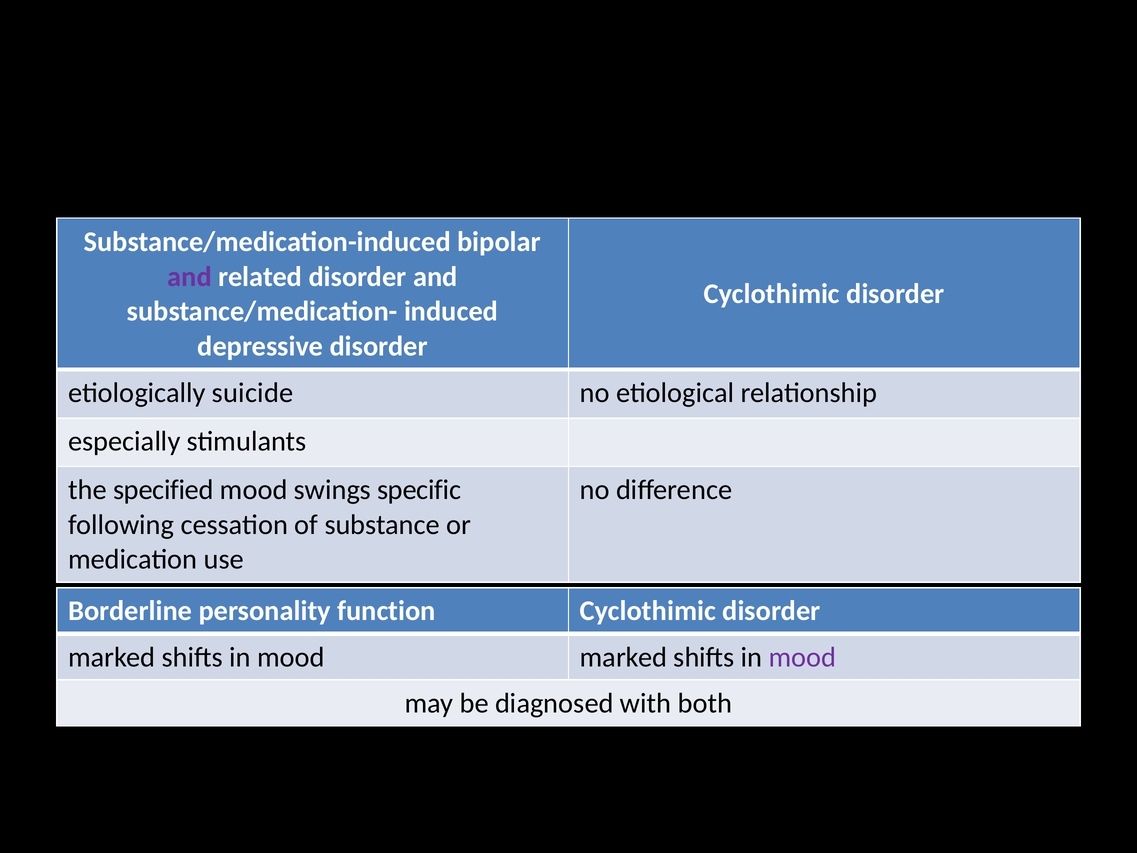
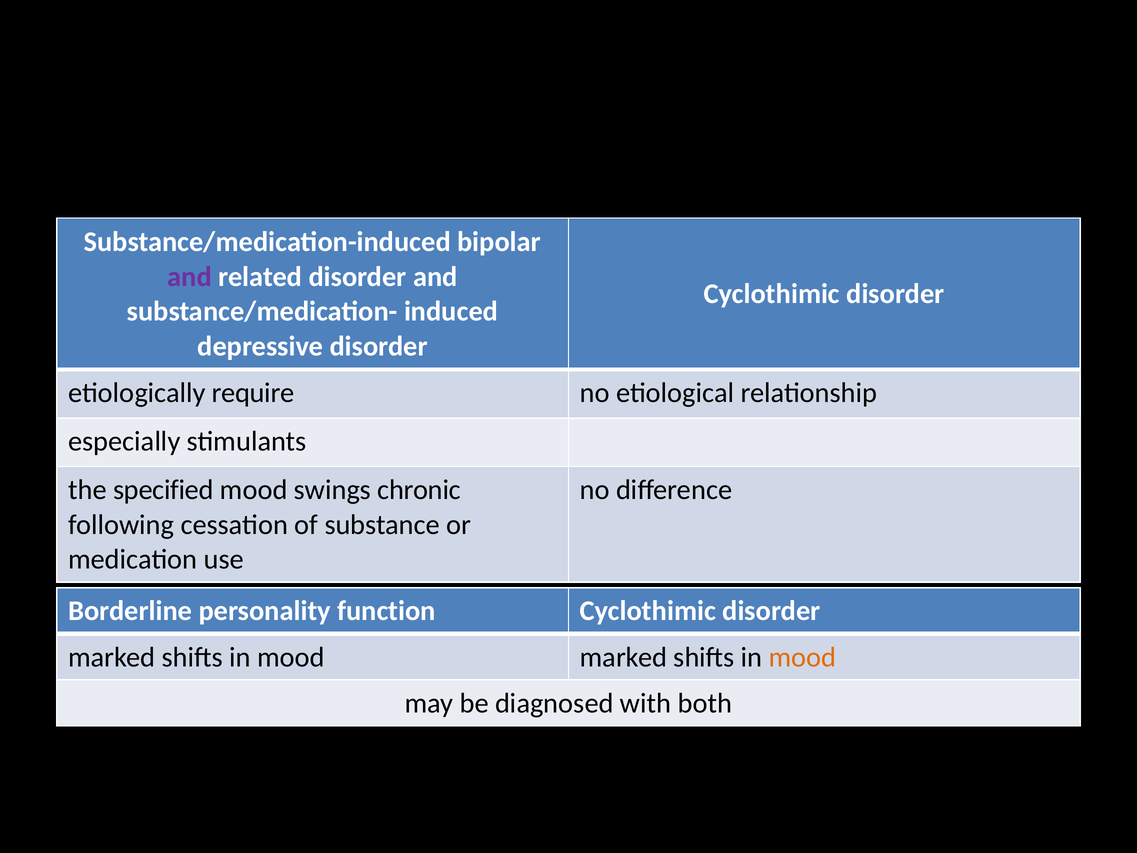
suicide: suicide -> require
specific: specific -> chronic
mood at (803, 657) colour: purple -> orange
